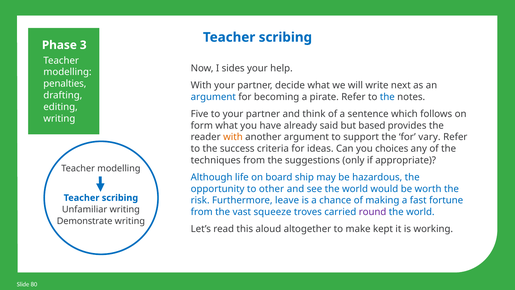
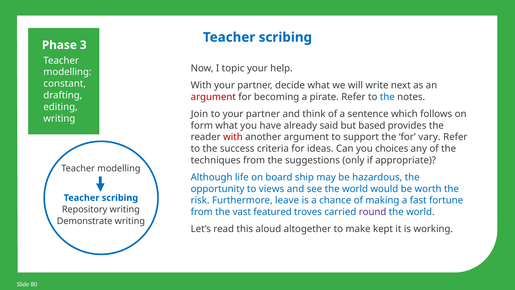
sides: sides -> topic
penalties: penalties -> constant
argument at (213, 97) colour: blue -> red
Five: Five -> Join
with at (233, 137) colour: orange -> red
other: other -> views
Unfamiliar: Unfamiliar -> Repository
squeeze: squeeze -> featured
